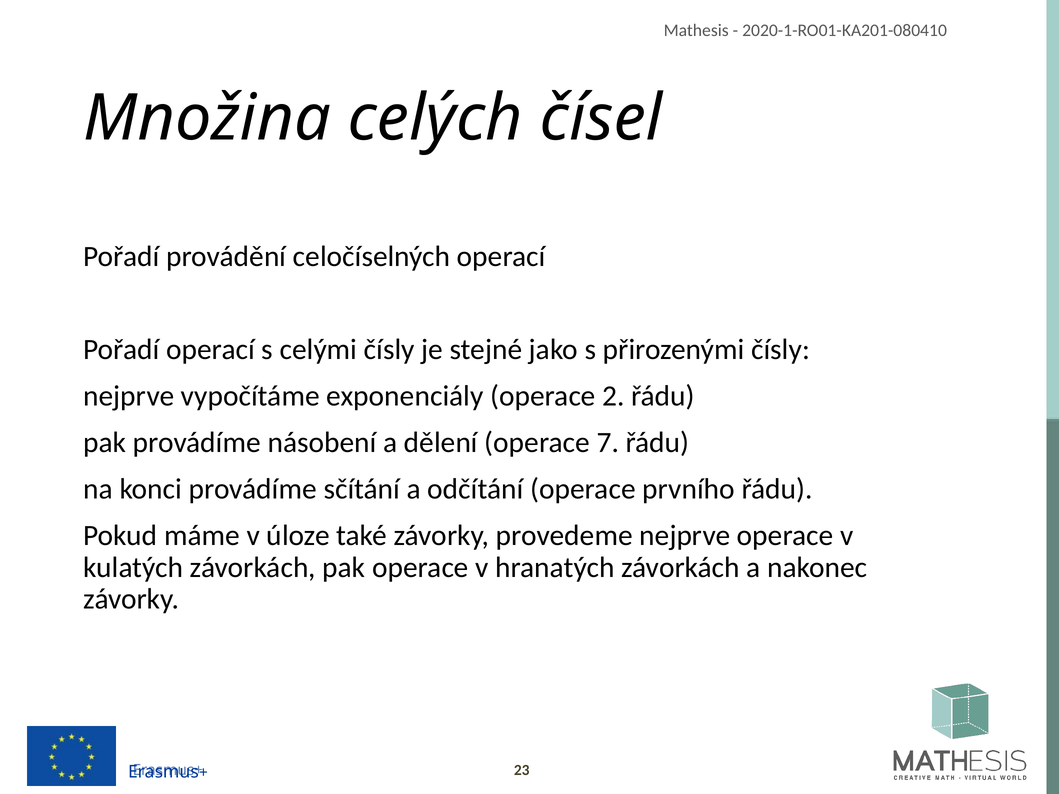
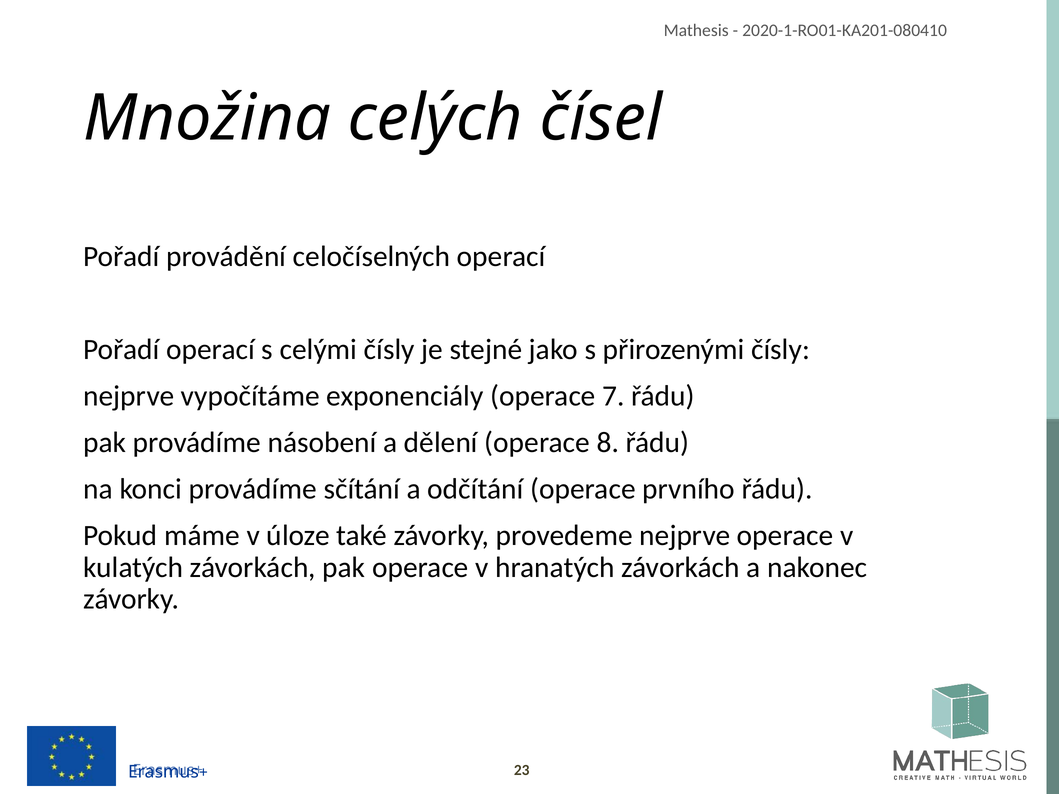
2: 2 -> 7
7: 7 -> 8
